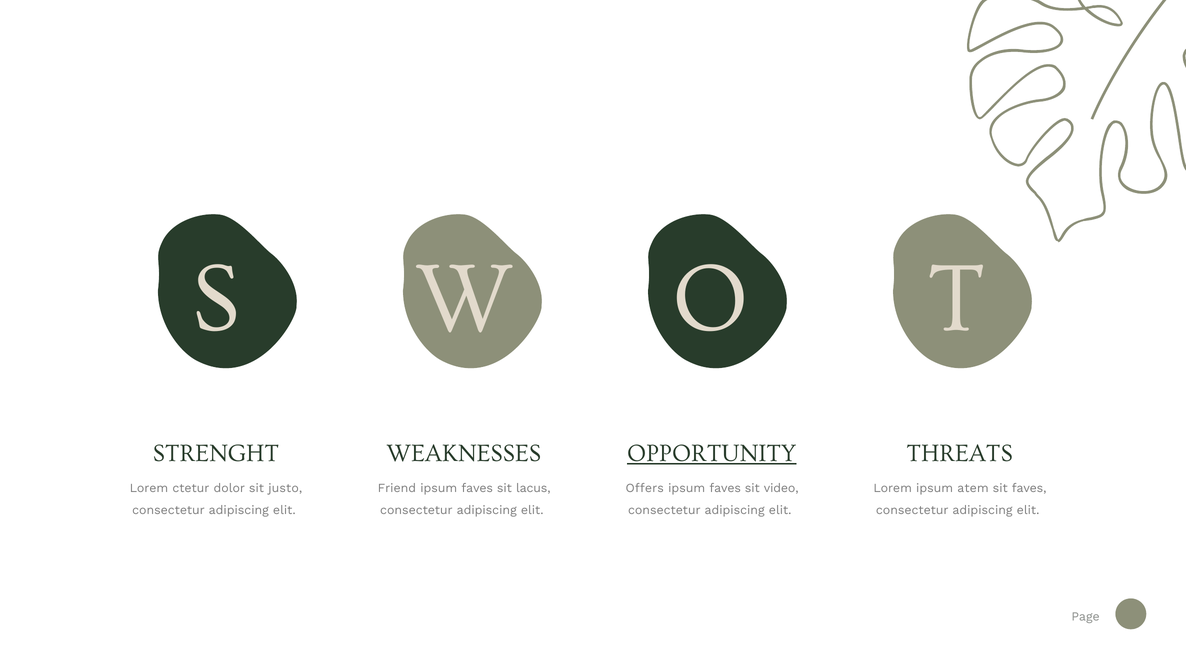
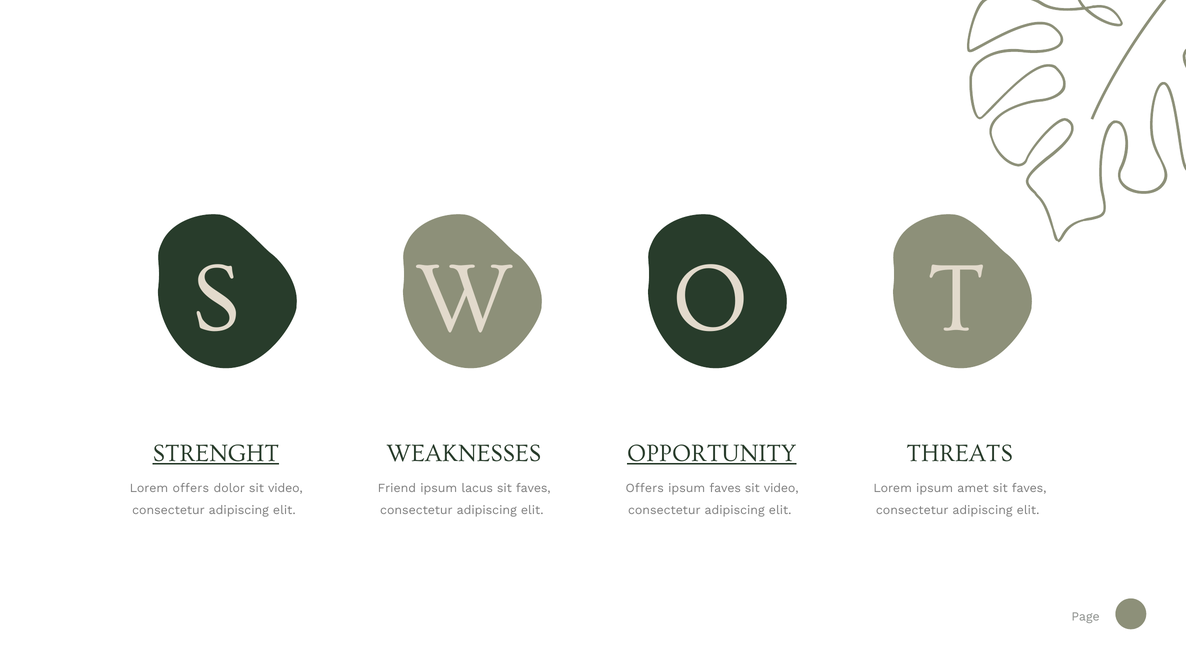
STRENGHT underline: none -> present
Lorem ctetur: ctetur -> offers
dolor sit justo: justo -> video
faves at (477, 488): faves -> lacus
lacus at (533, 488): lacus -> faves
atem: atem -> amet
